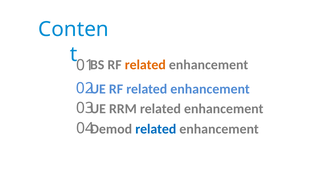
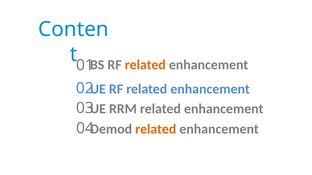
related at (156, 129) colour: blue -> orange
